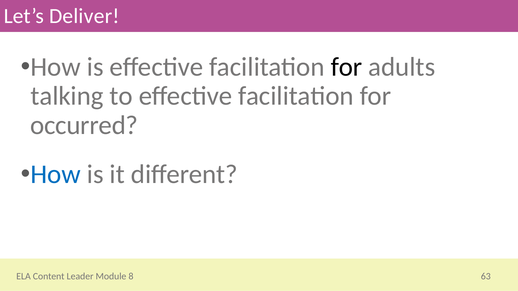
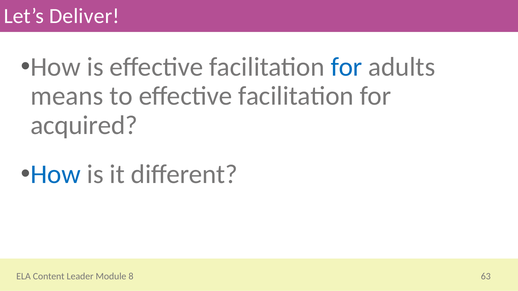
for at (347, 67) colour: black -> blue
talking: talking -> means
occurred: occurred -> acquired
